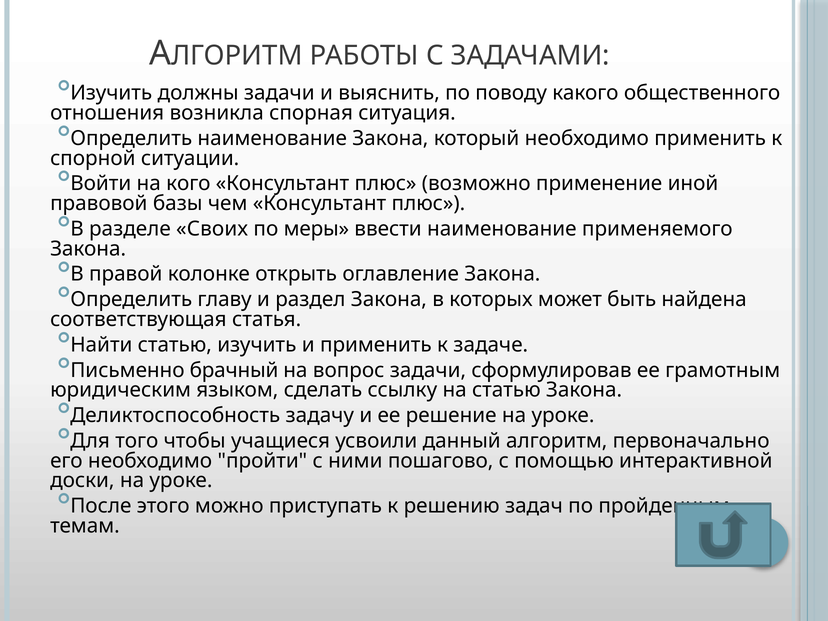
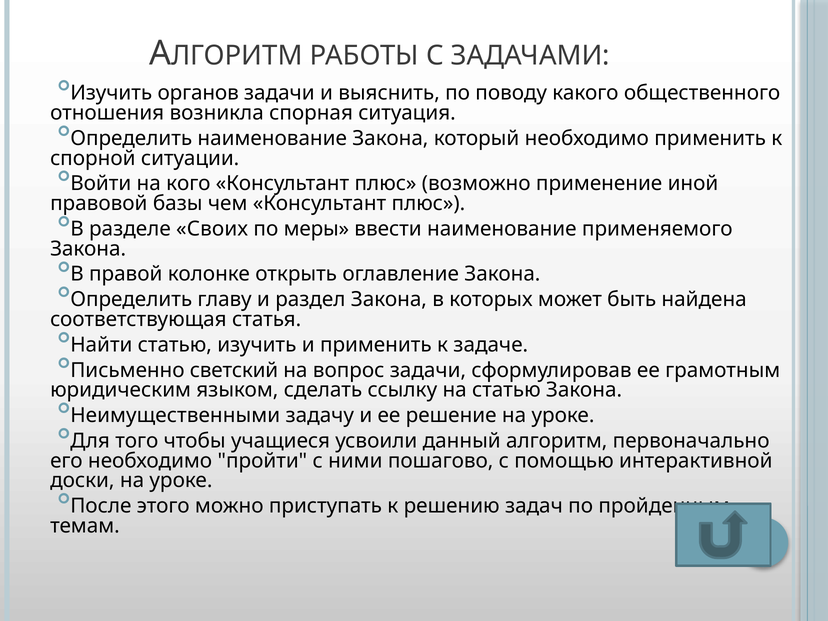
должны: должны -> органов
брачный: брачный -> светский
Деликтоспособность: Деликтоспособность -> Неимущественными
